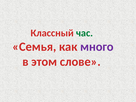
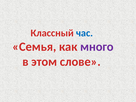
час colour: green -> blue
